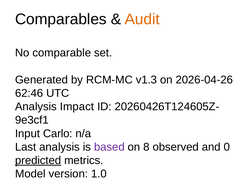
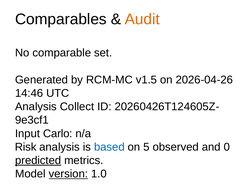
v1.3: v1.3 -> v1.5
62:46: 62:46 -> 14:46
Impact: Impact -> Collect
Last: Last -> Risk
based colour: purple -> blue
8: 8 -> 5
version underline: none -> present
